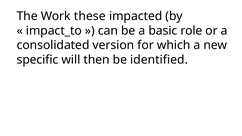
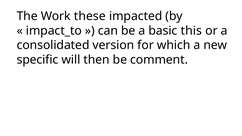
role: role -> this
identified: identified -> comment
